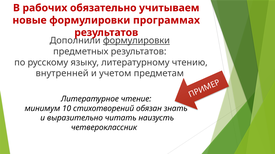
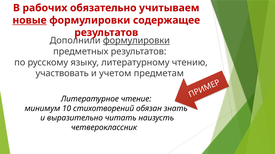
новые underline: none -> present
программах: программах -> содержащее
внутренней: внутренней -> участвовать
